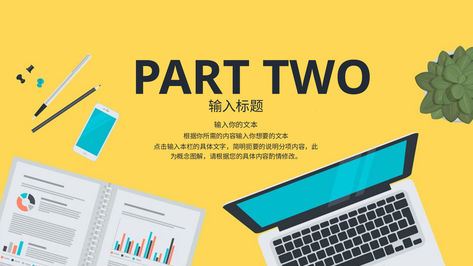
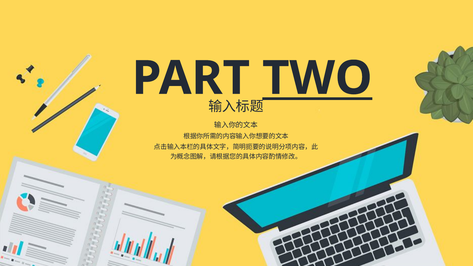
TWO underline: none -> present
